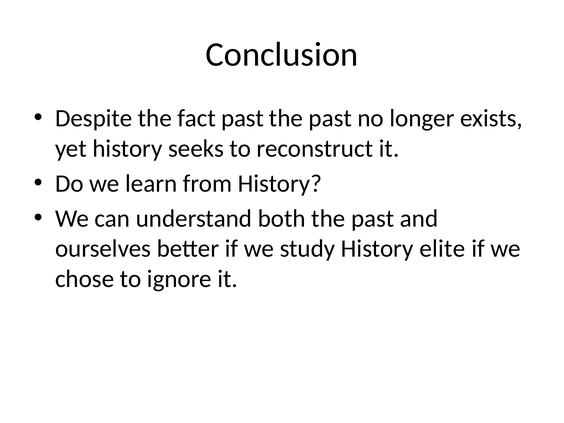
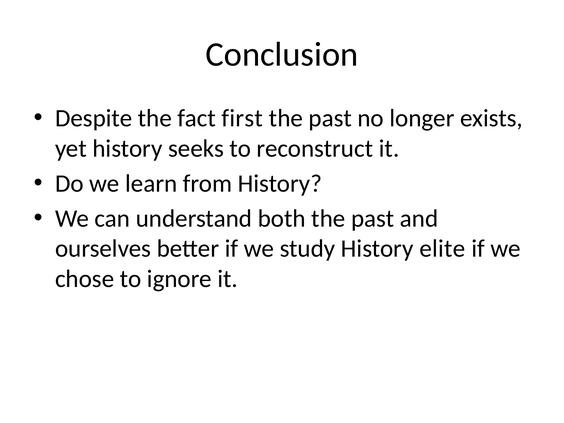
fact past: past -> first
